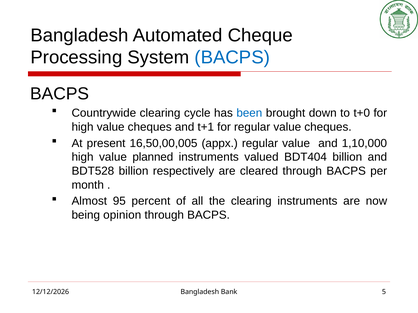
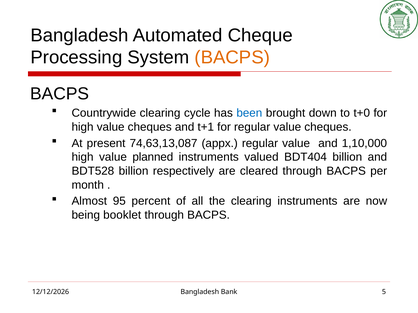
BACPS at (232, 58) colour: blue -> orange
16,50,00,005: 16,50,00,005 -> 74,63,13,087
opinion: opinion -> booklet
